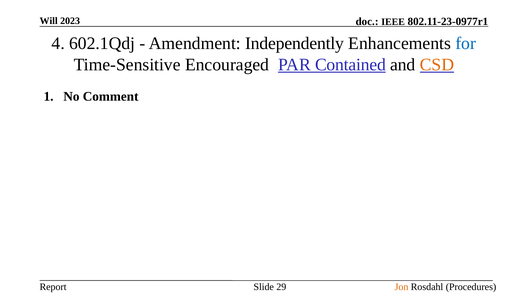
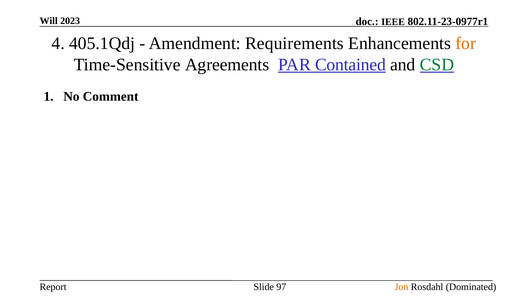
602.1Qdj: 602.1Qdj -> 405.1Qdj
Independently: Independently -> Requirements
for colour: blue -> orange
Encouraged: Encouraged -> Agreements
CSD colour: orange -> green
29: 29 -> 97
Procedures: Procedures -> Dominated
